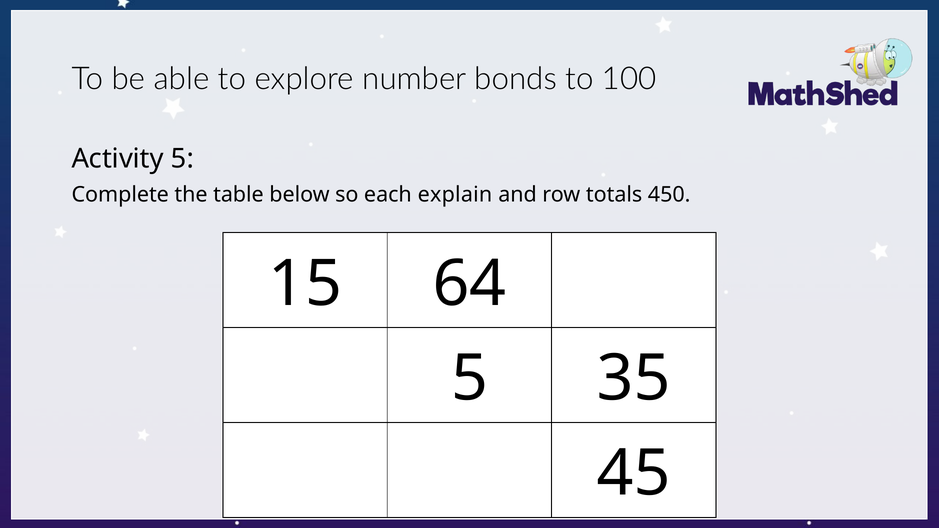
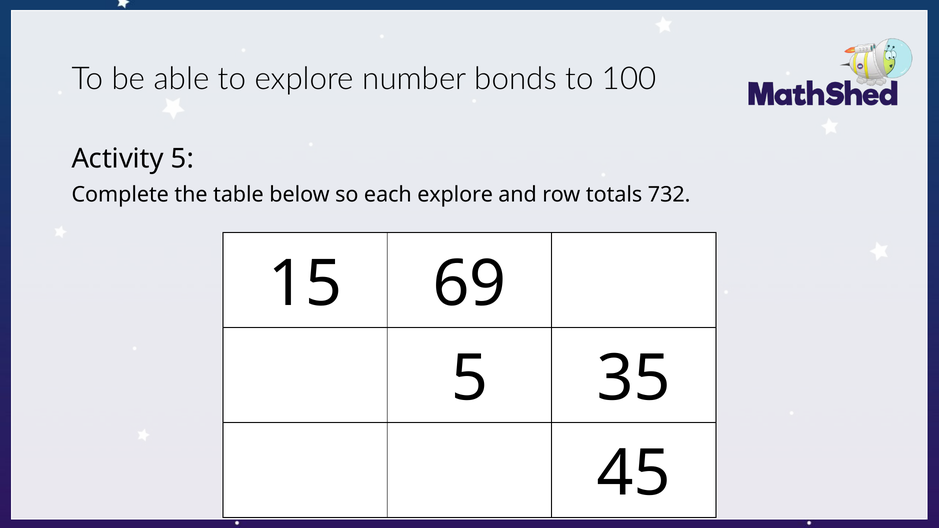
each explain: explain -> explore
450: 450 -> 732
64: 64 -> 69
